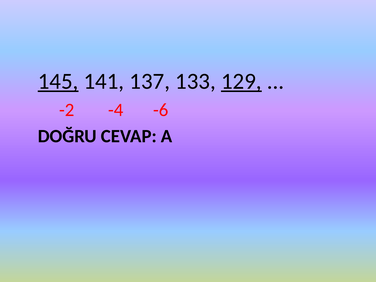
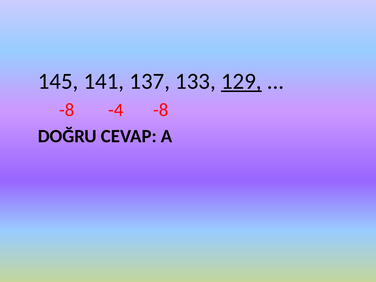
145 underline: present -> none
-2 at (67, 110): -2 -> -8
-4 -6: -6 -> -8
